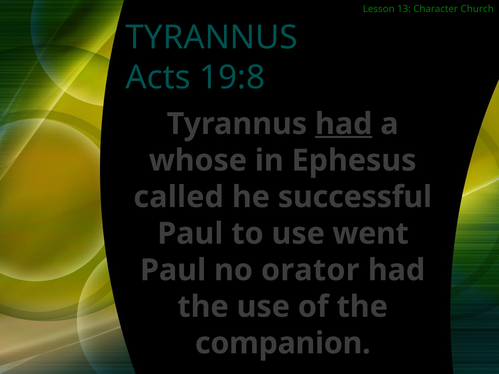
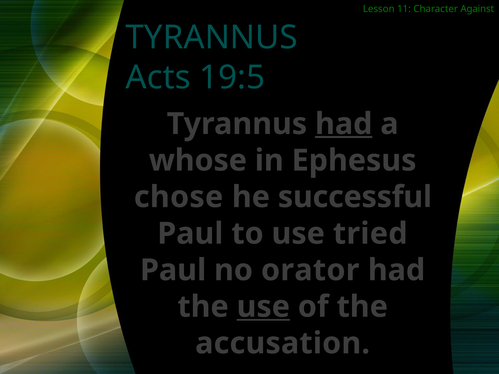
13: 13 -> 11
Church: Church -> Against
19:8: 19:8 -> 19:5
called: called -> chose
went: went -> tried
use at (263, 307) underline: none -> present
companion: companion -> accusation
